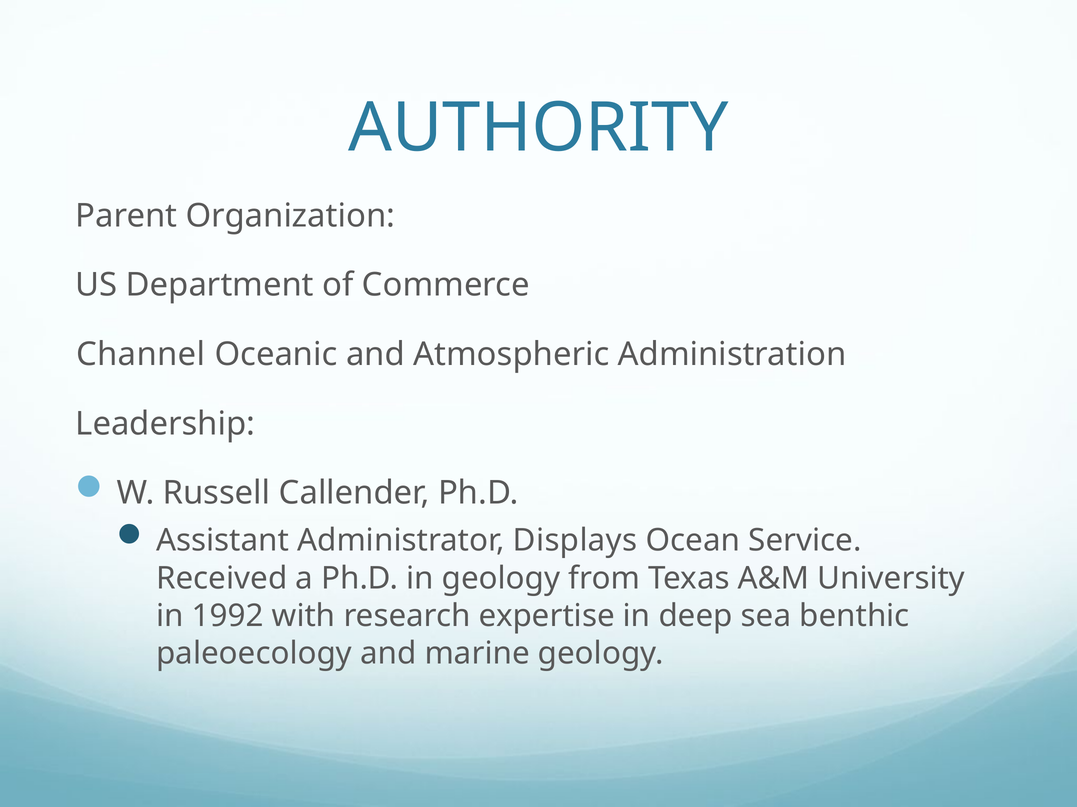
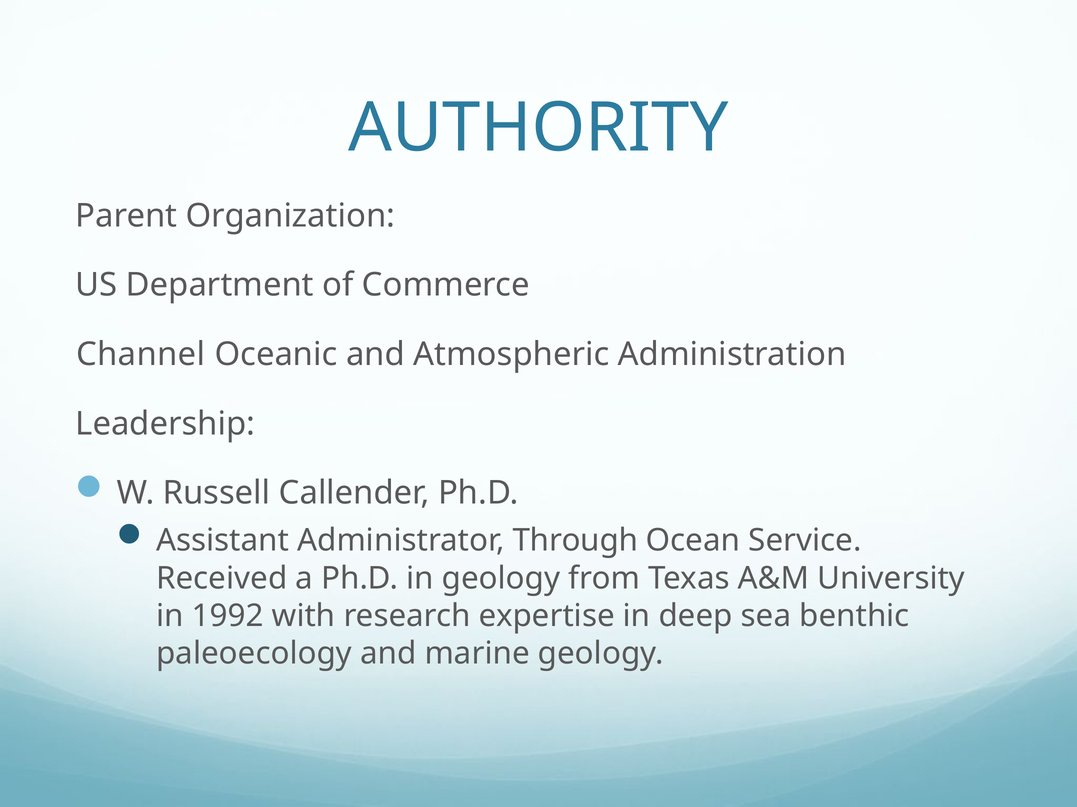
Displays: Displays -> Through
